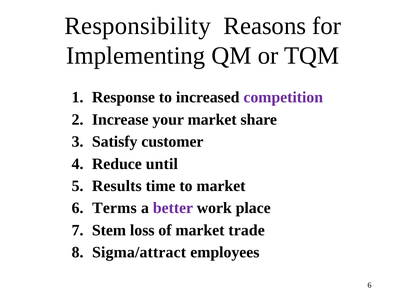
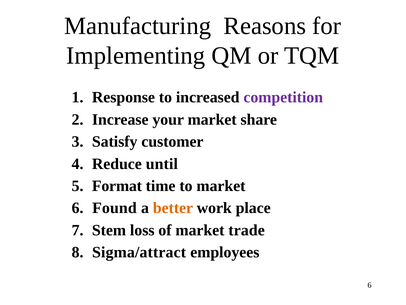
Responsibility: Responsibility -> Manufacturing
Results: Results -> Format
Terms: Terms -> Found
better colour: purple -> orange
